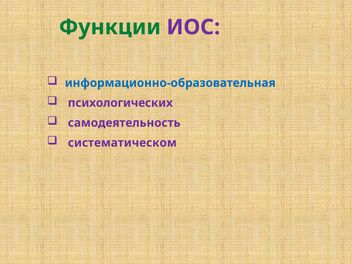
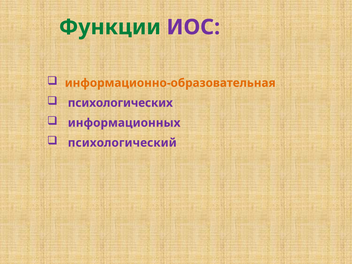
информационно-образовательная colour: blue -> orange
самодеятельность: самодеятельность -> информационных
систематическом: систематическом -> психологический
